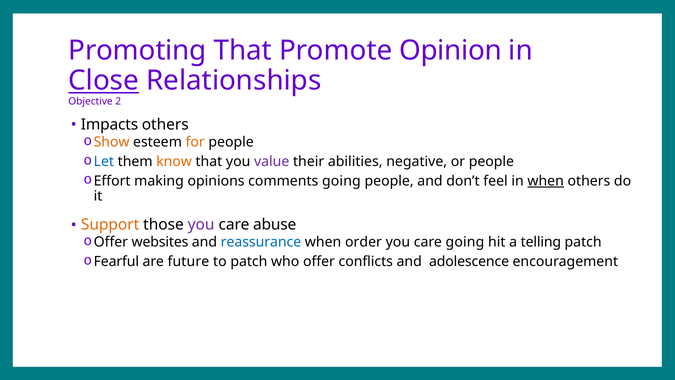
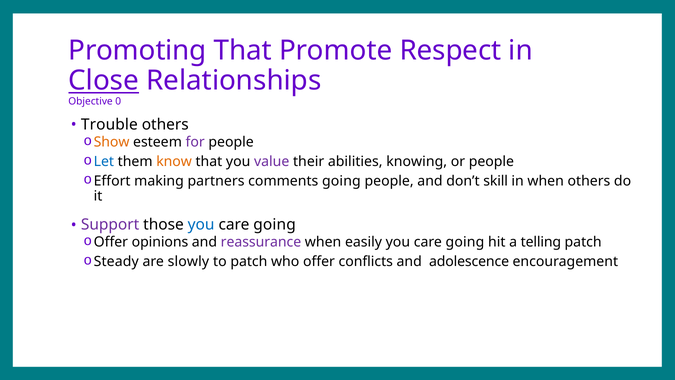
Opinion: Opinion -> Respect
2: 2 -> 0
Impacts: Impacts -> Trouble
for colour: orange -> purple
negative: negative -> knowing
opinions: opinions -> partners
feel: feel -> skill
when at (546, 181) underline: present -> none
Support colour: orange -> purple
you at (201, 225) colour: purple -> blue
abuse at (275, 225): abuse -> going
websites: websites -> opinions
reassurance colour: blue -> purple
order: order -> easily
Fearful: Fearful -> Steady
future: future -> slowly
